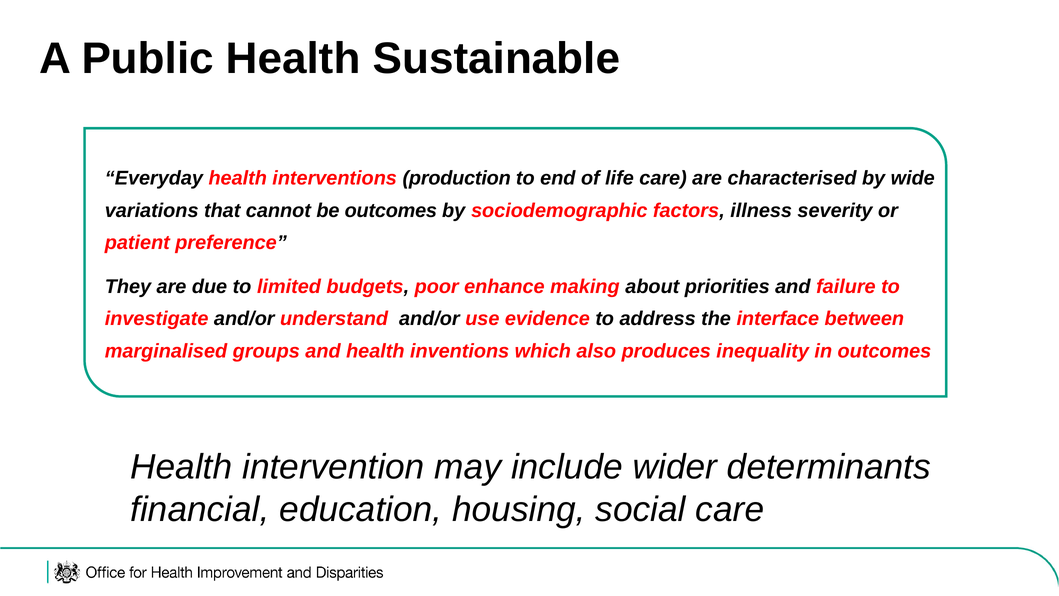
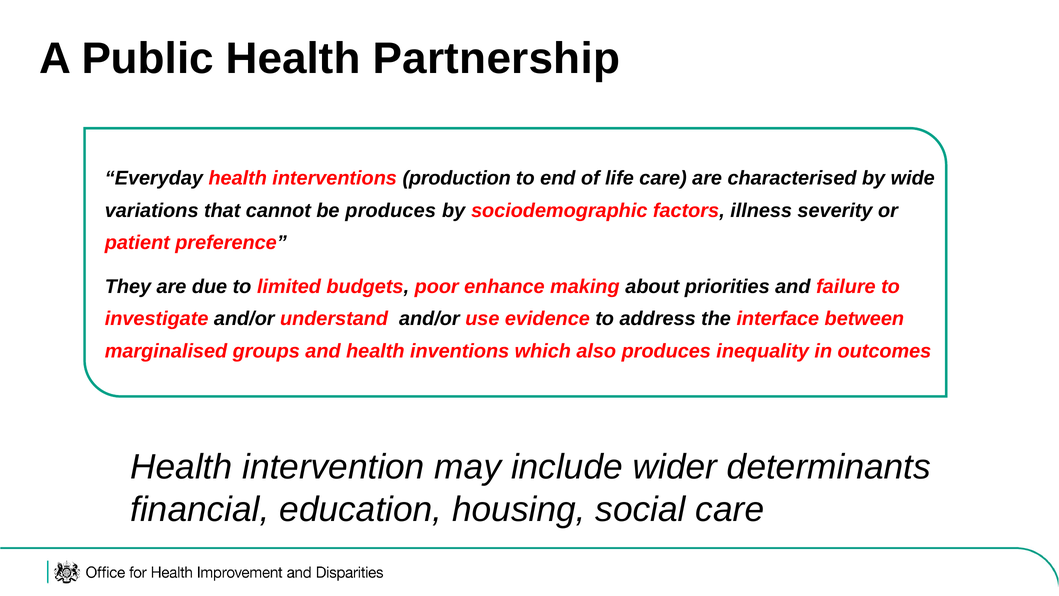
Sustainable: Sustainable -> Partnership
be outcomes: outcomes -> produces
